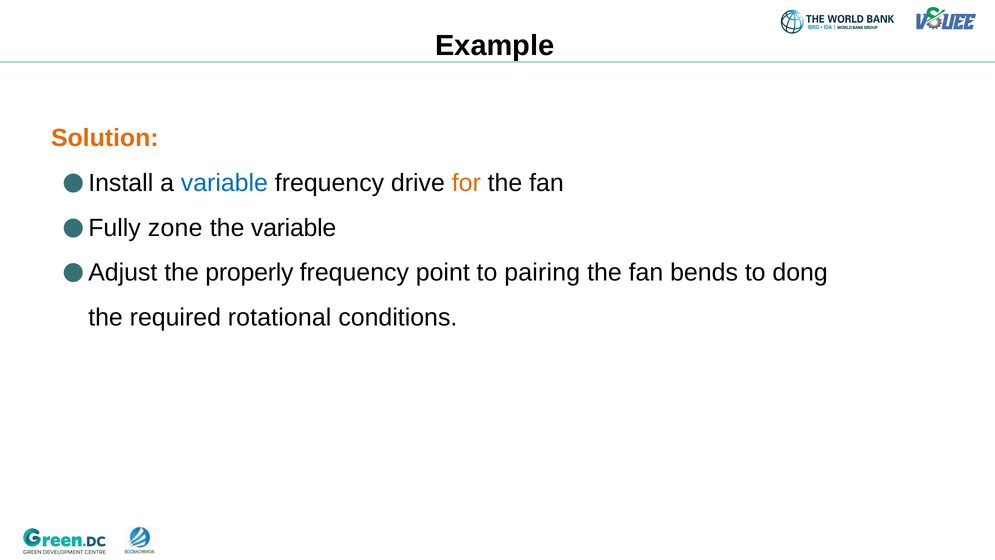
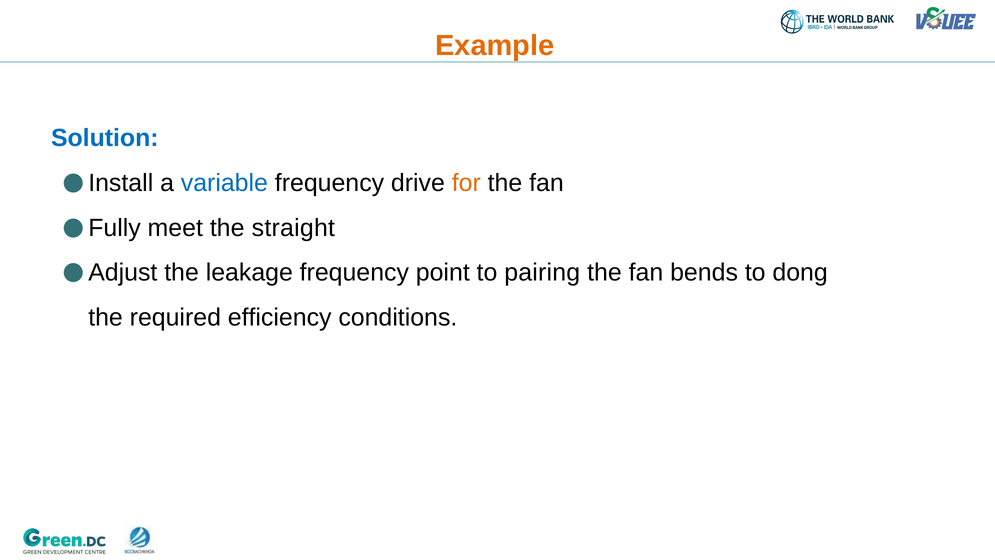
Example colour: black -> orange
Solution colour: orange -> blue
zone: zone -> meet
the variable: variable -> straight
properly: properly -> leakage
rotational: rotational -> efficiency
